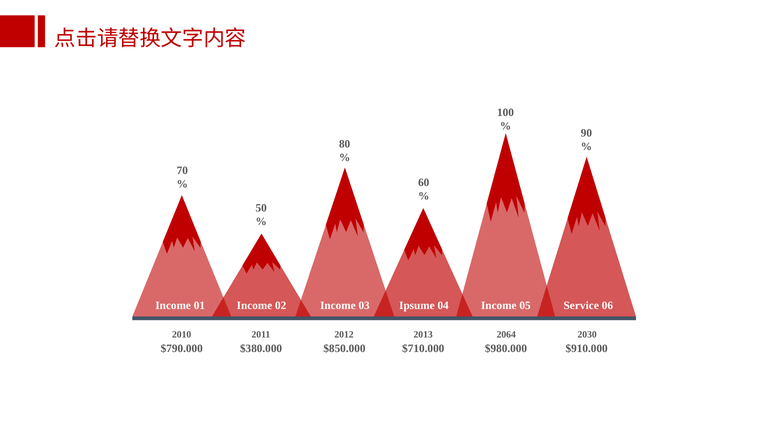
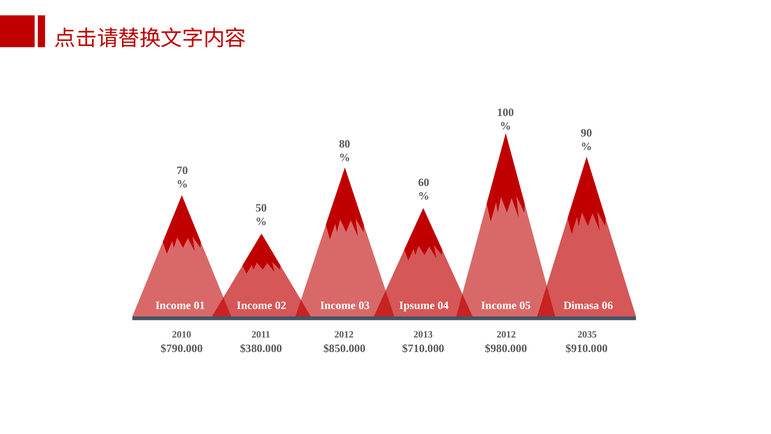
Service: Service -> Dimasa
2064 at (506, 334): 2064 -> 2012
2030: 2030 -> 2035
